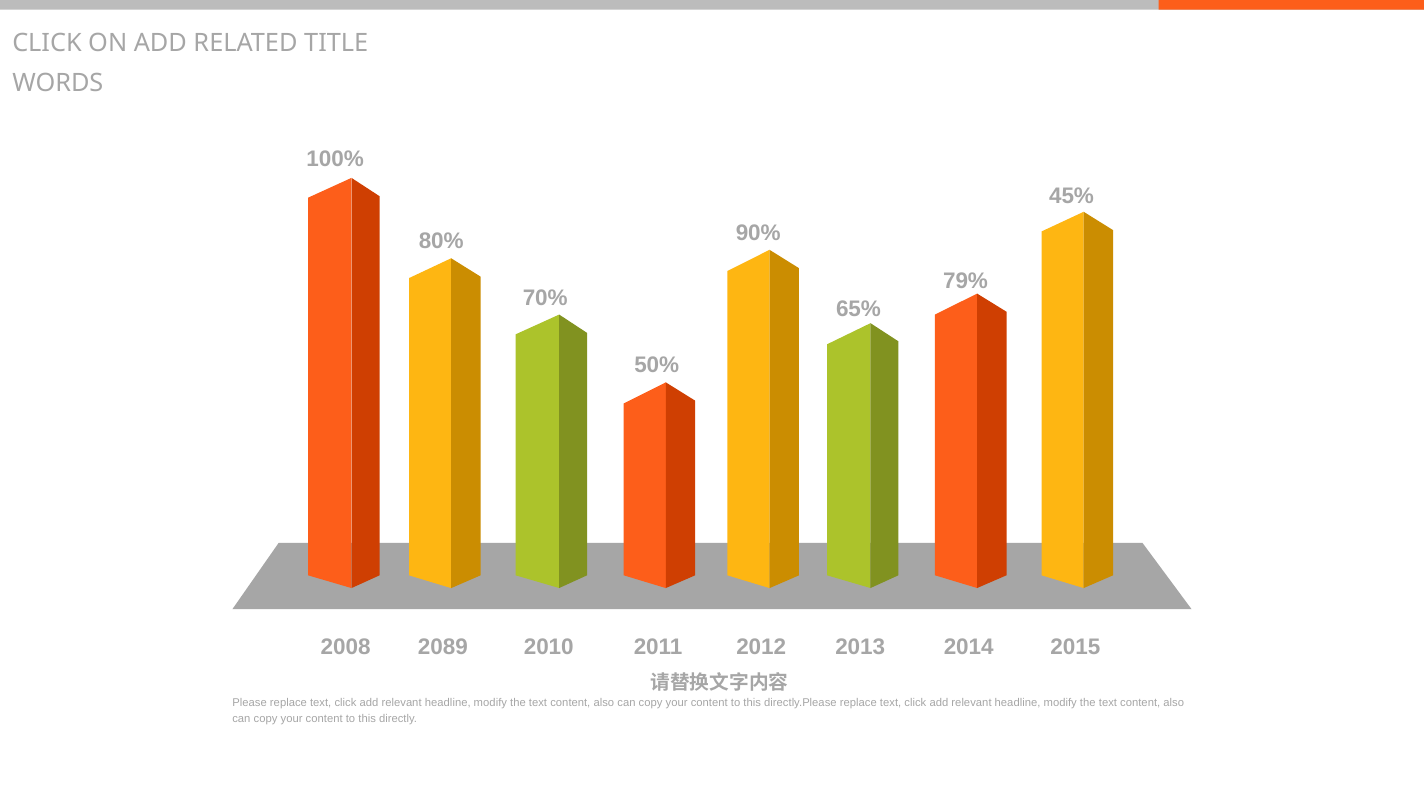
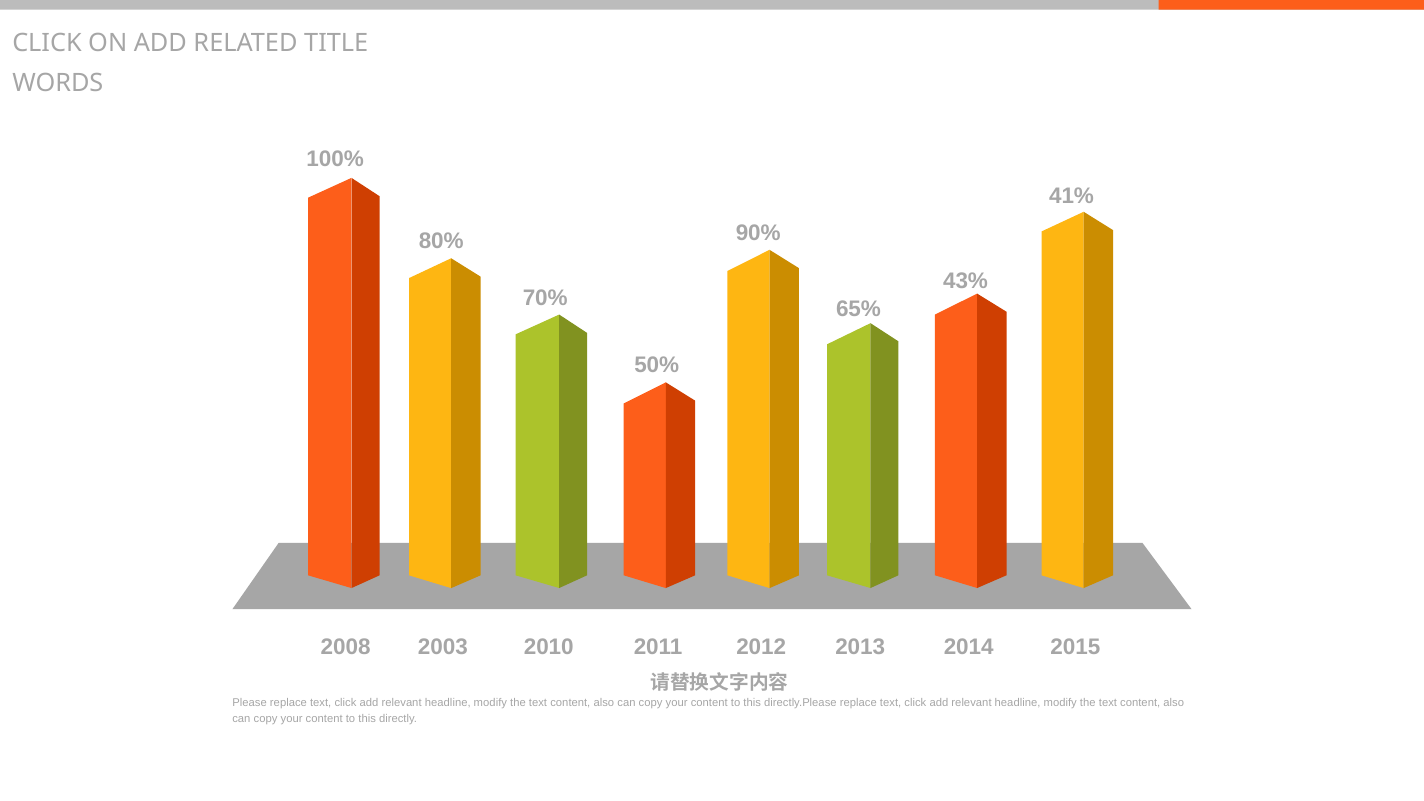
45%: 45% -> 41%
79%: 79% -> 43%
2089: 2089 -> 2003
